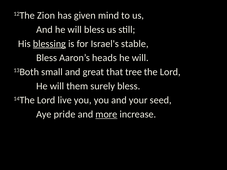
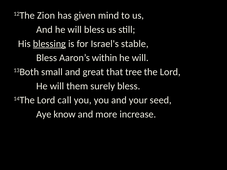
heads: heads -> within
live: live -> call
pride: pride -> know
more underline: present -> none
